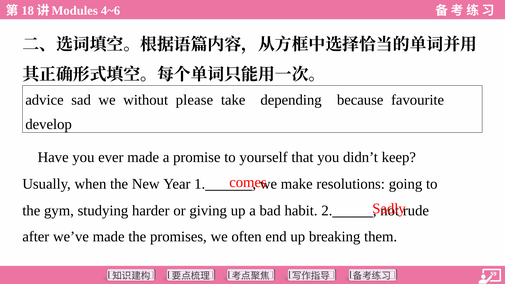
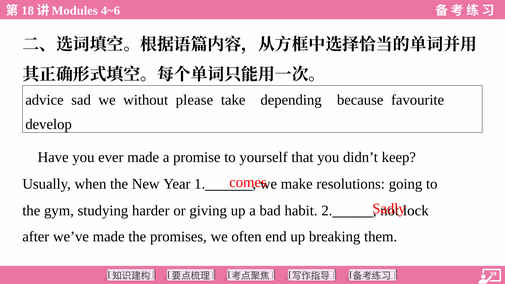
rude: rude -> lock
